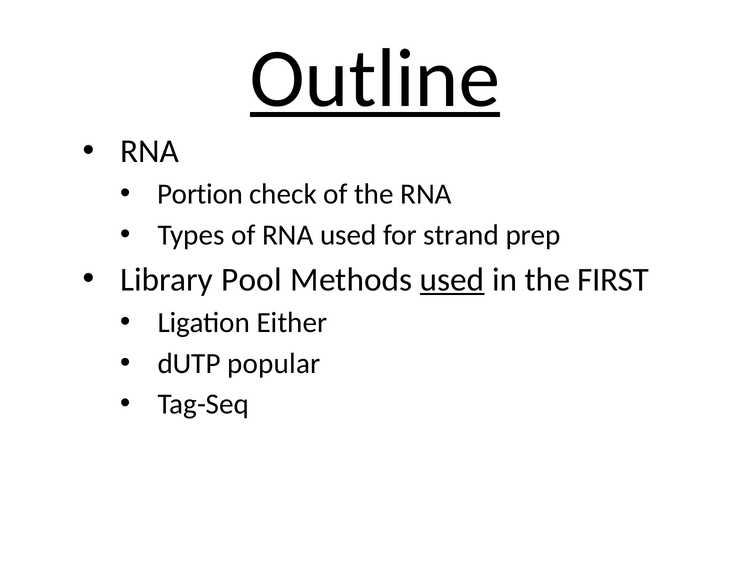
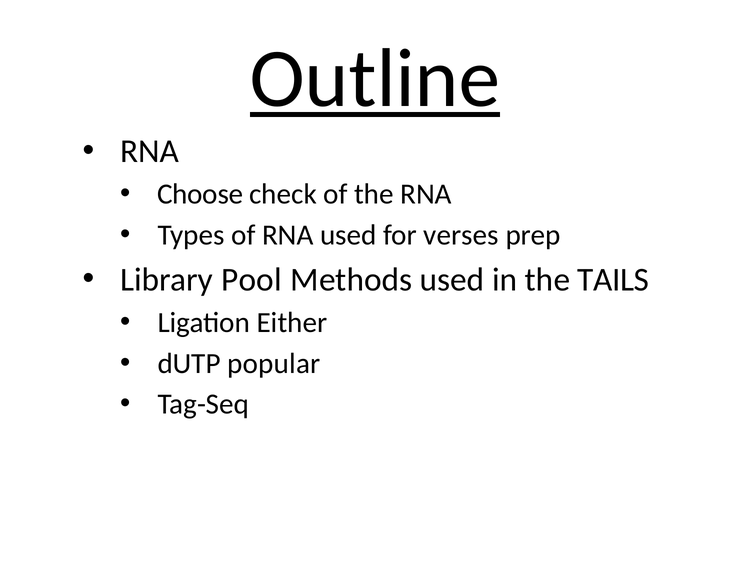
Portion: Portion -> Choose
strand: strand -> verses
used at (452, 279) underline: present -> none
FIRST: FIRST -> TAILS
